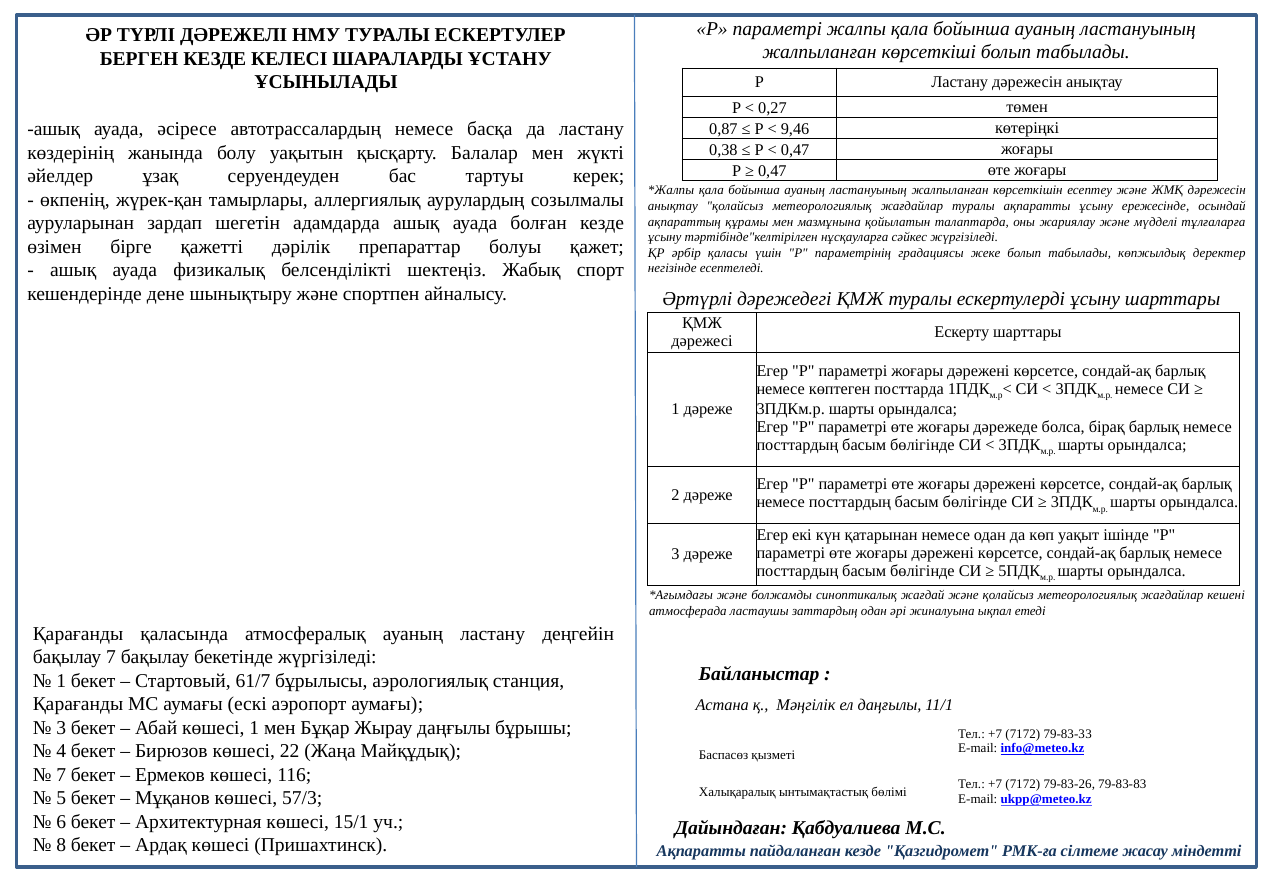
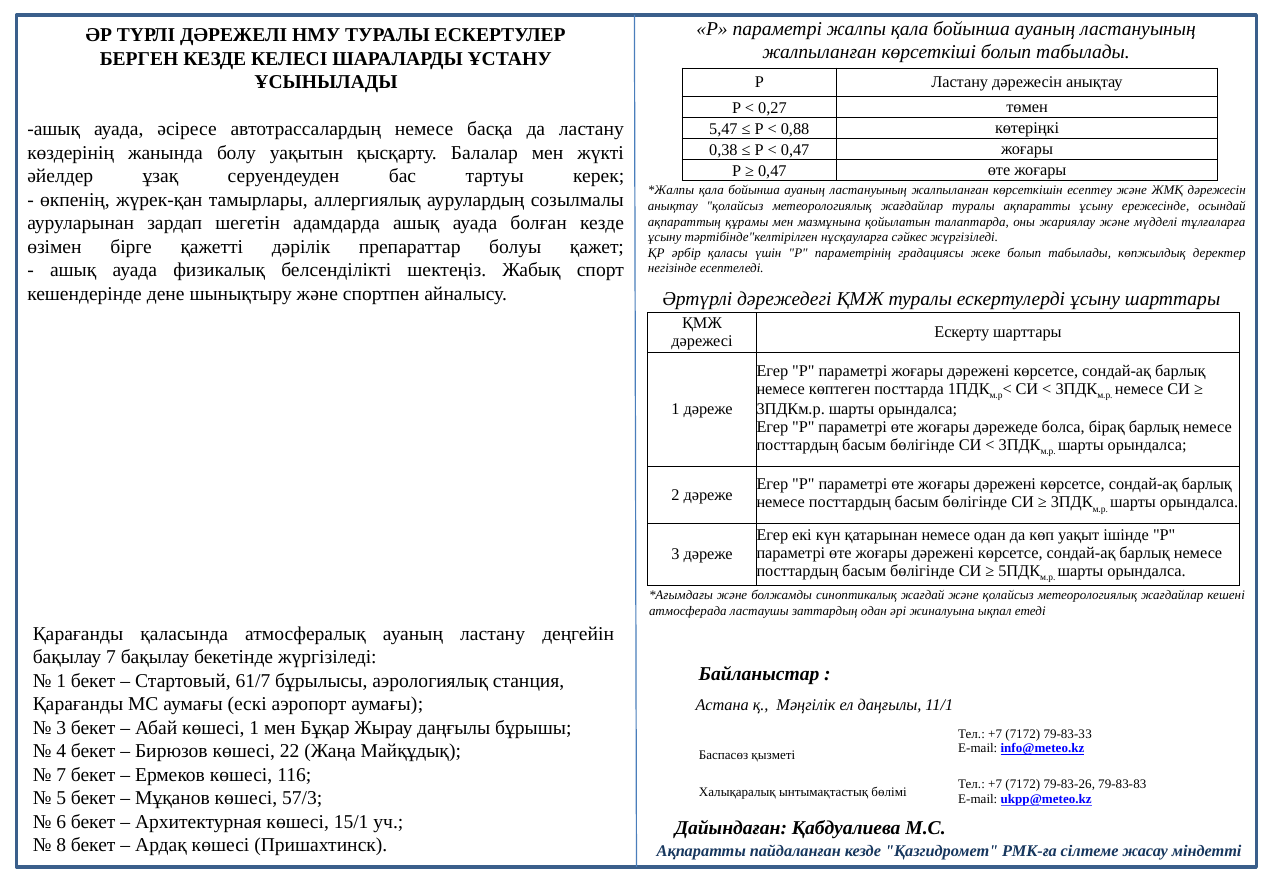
0,87: 0,87 -> 5,47
9,46: 9,46 -> 0,88
